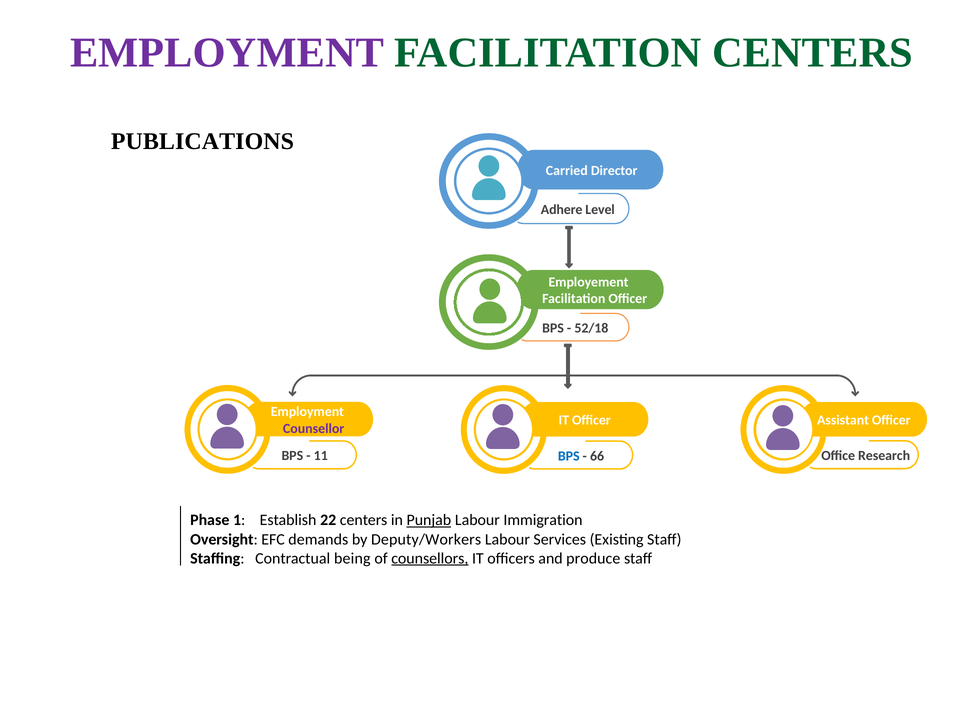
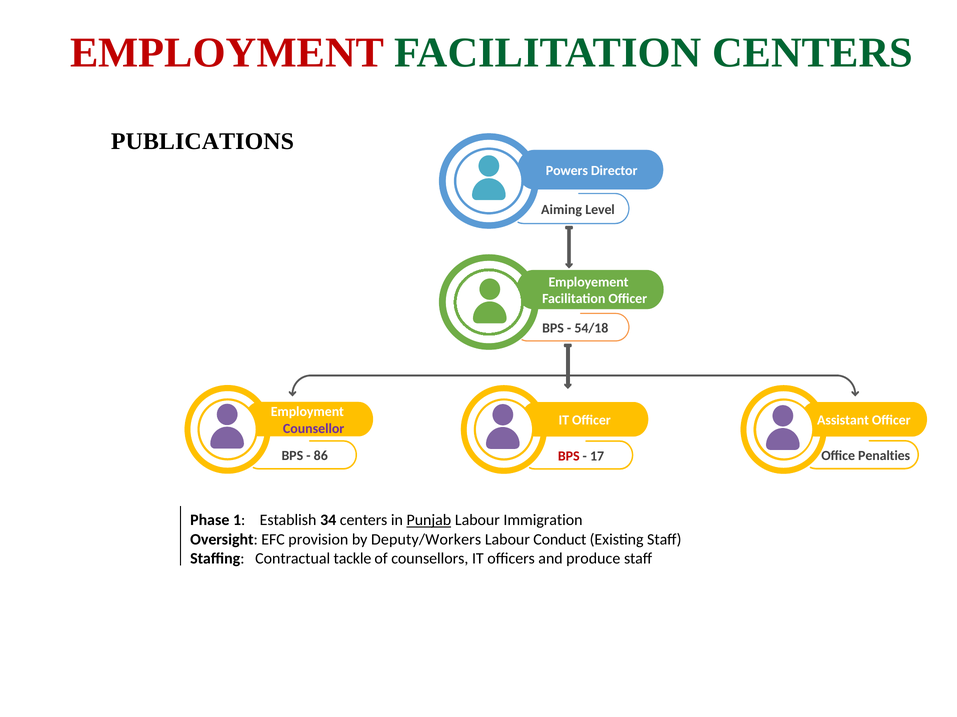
EMPLOYMENT at (227, 53) colour: purple -> red
Carried: Carried -> Powers
Adhere: Adhere -> Aiming
52/18: 52/18 -> 54/18
Research: Research -> Penalties
11: 11 -> 86
BPS at (569, 456) colour: blue -> red
66: 66 -> 17
22: 22 -> 34
demands: demands -> provision
Services: Services -> Conduct
being: being -> tackle
counsellors underline: present -> none
